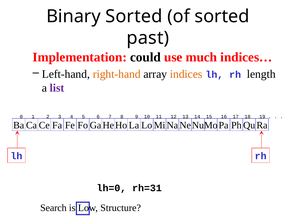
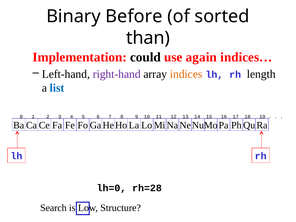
Binary Sorted: Sorted -> Before
past: past -> than
much: much -> again
right-hand colour: orange -> purple
list colour: purple -> blue
rh=31: rh=31 -> rh=28
